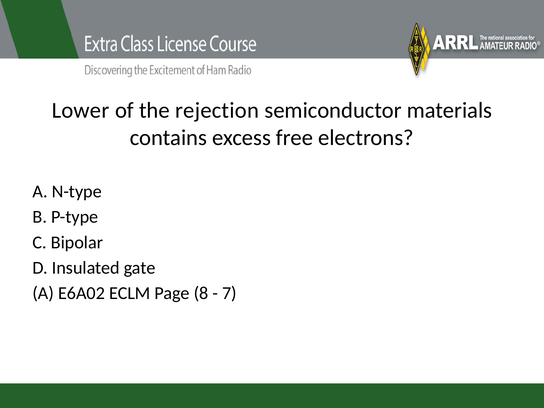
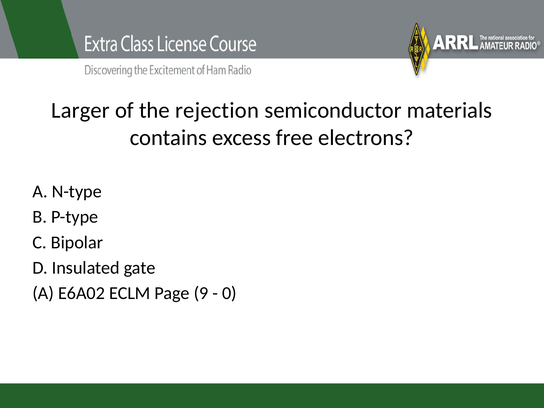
Lower: Lower -> Larger
8: 8 -> 9
7: 7 -> 0
